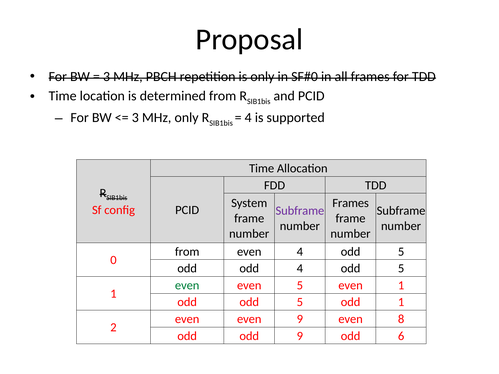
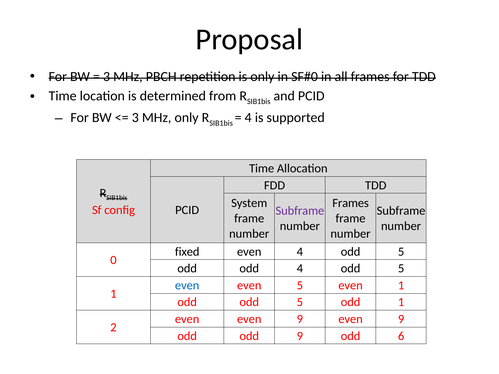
from at (187, 252): from -> fixed
even at (187, 285) colour: green -> blue
9 even 8: 8 -> 9
